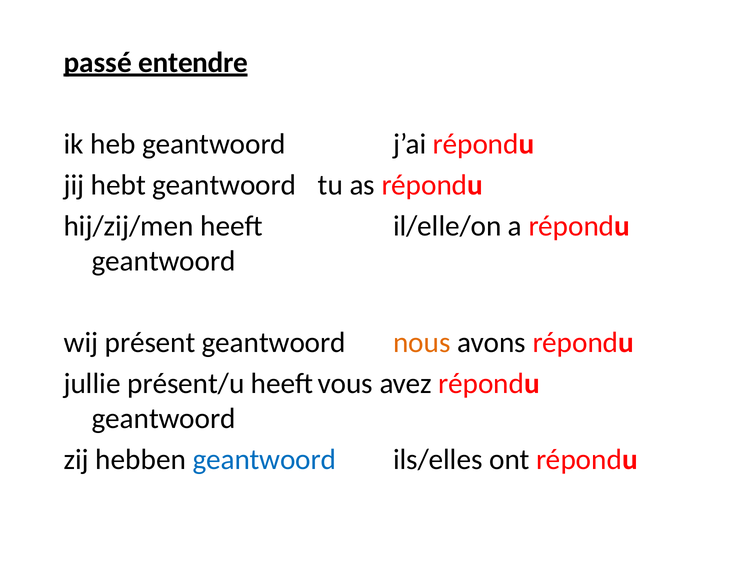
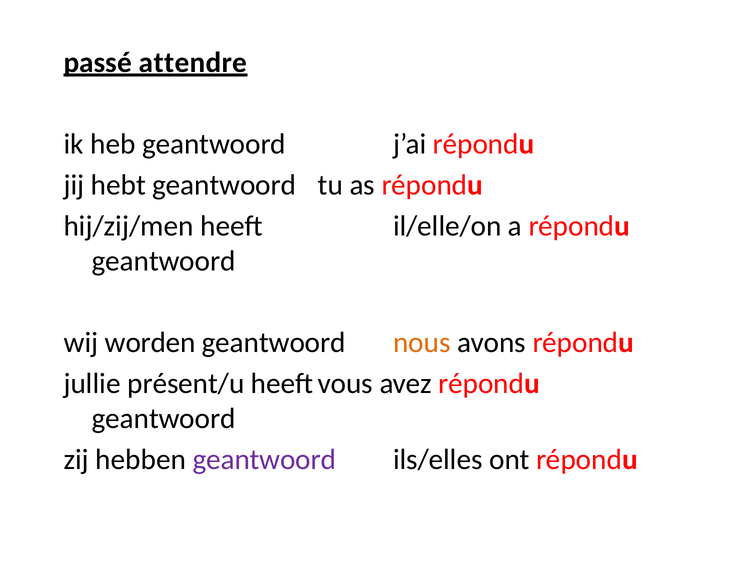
entendre: entendre -> attendre
présent: présent -> worden
geantwoord at (264, 460) colour: blue -> purple
